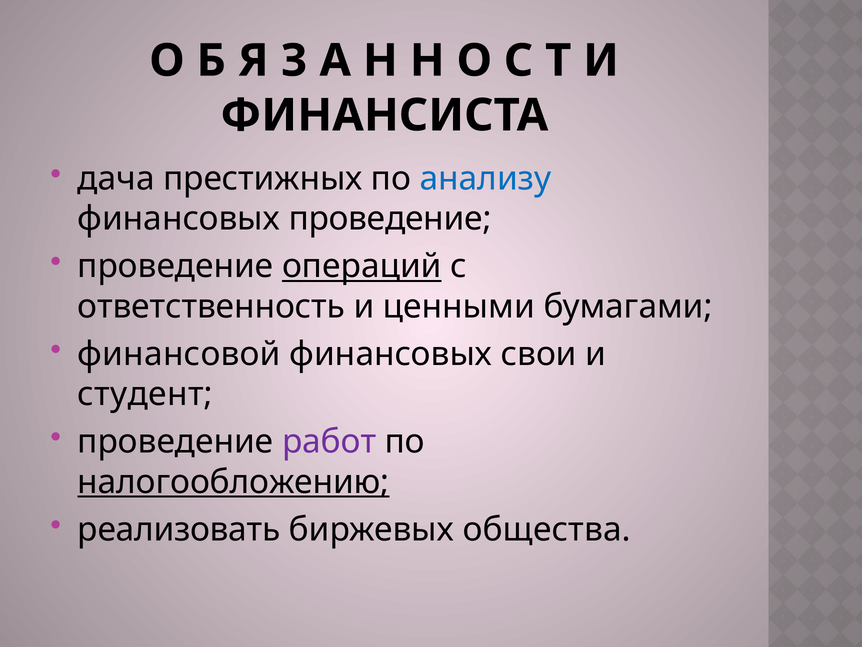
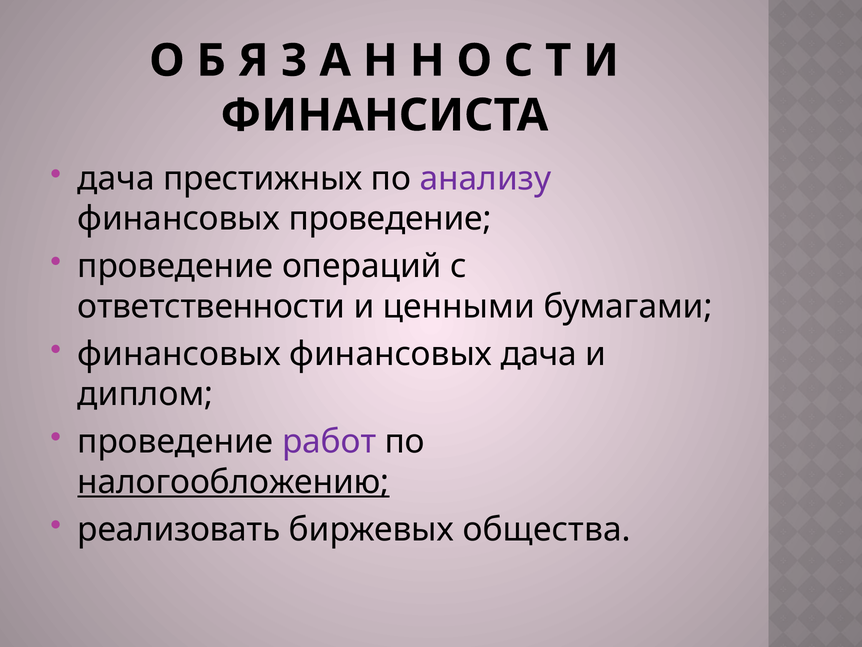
анализу colour: blue -> purple
операций underline: present -> none
ответственность: ответственность -> ответственности
финансовой at (179, 354): финансовой -> финансовых
финансовых свои: свои -> дача
студент: студент -> диплом
